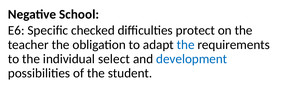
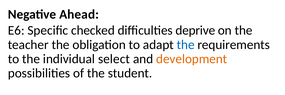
School: School -> Ahead
protect: protect -> deprive
development colour: blue -> orange
